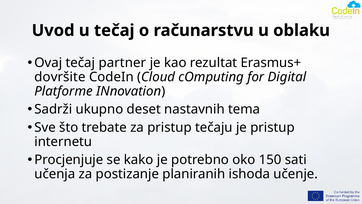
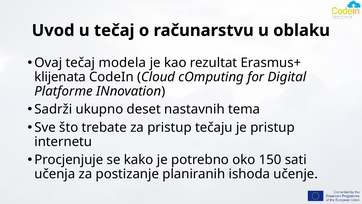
partner: partner -> modela
dovršite: dovršite -> klijenata
